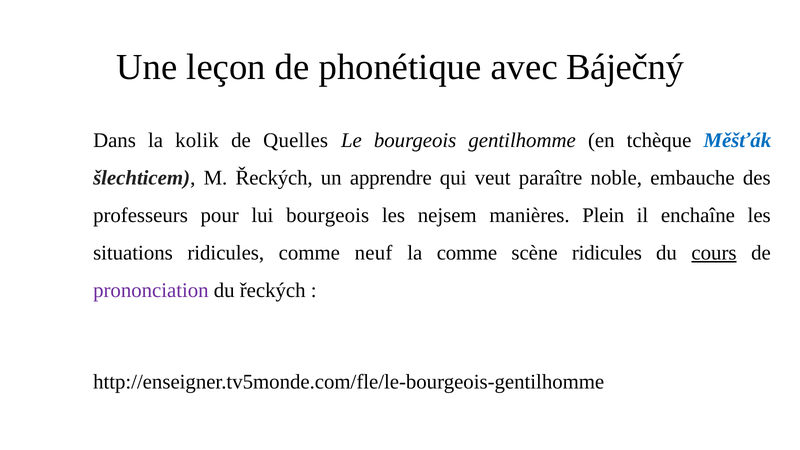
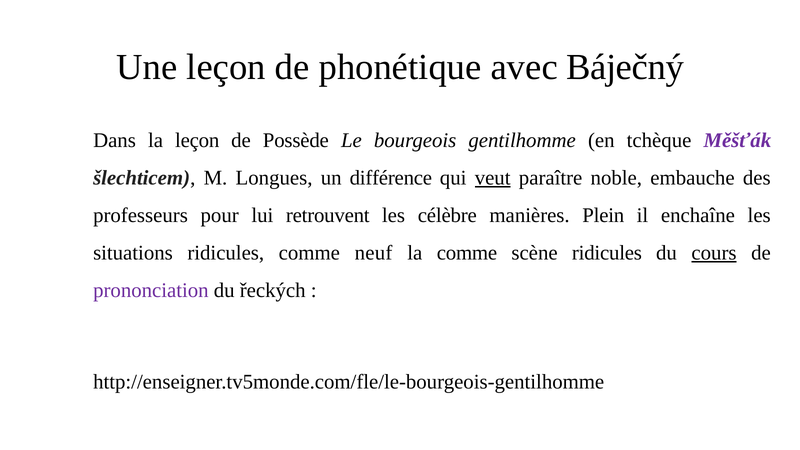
la kolik: kolik -> leçon
Quelles: Quelles -> Possède
Měšťák colour: blue -> purple
M Řeckých: Řeckých -> Longues
apprendre: apprendre -> différence
veut underline: none -> present
lui bourgeois: bourgeois -> retrouvent
nejsem: nejsem -> célèbre
